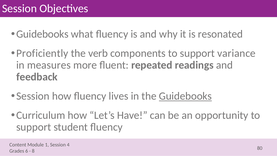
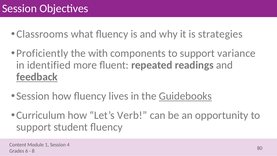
Guidebooks at (42, 34): Guidebooks -> Classrooms
resonated: resonated -> strategies
verb: verb -> with
measures: measures -> identified
feedback underline: none -> present
Have: Have -> Verb
